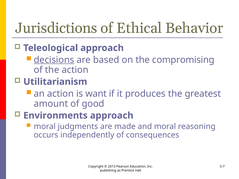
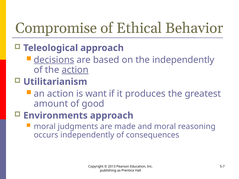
Jurisdictions: Jurisdictions -> Compromise
the compromising: compromising -> independently
action at (75, 70) underline: none -> present
